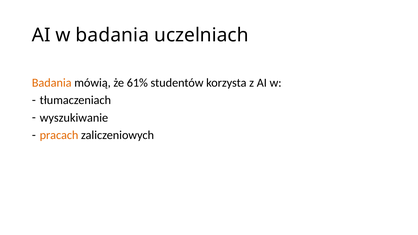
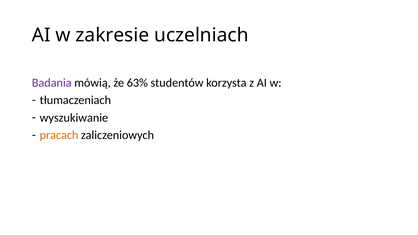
w badania: badania -> zakresie
Badania at (52, 83) colour: orange -> purple
61%: 61% -> 63%
